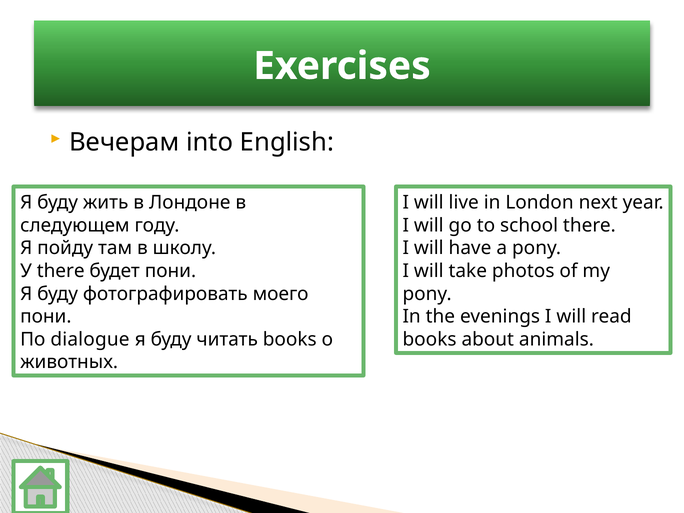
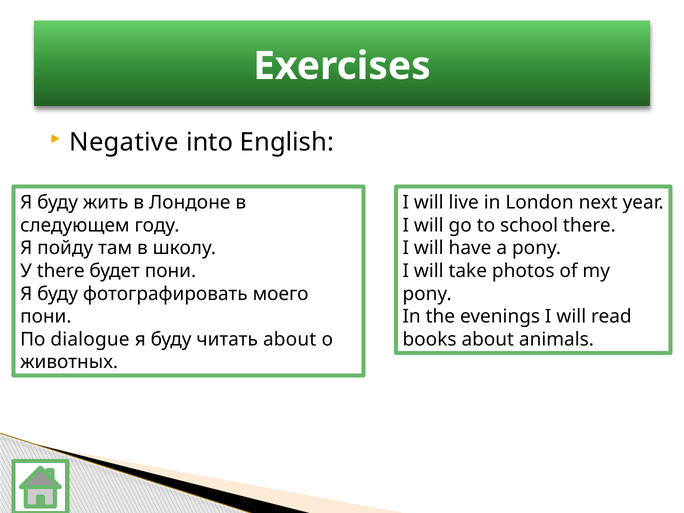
Вечерам: Вечерам -> Negative
читать books: books -> about
